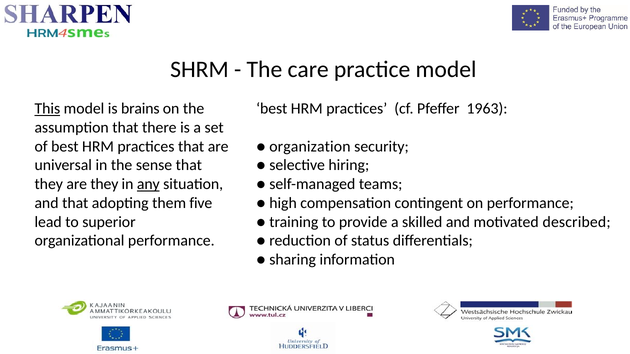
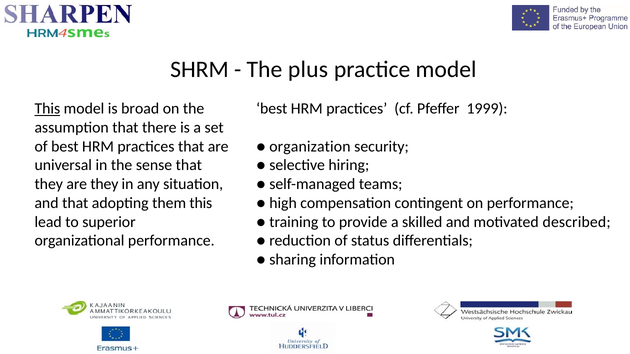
care: care -> plus
brains: brains -> broad
1963: 1963 -> 1999
any underline: present -> none
them five: five -> this
